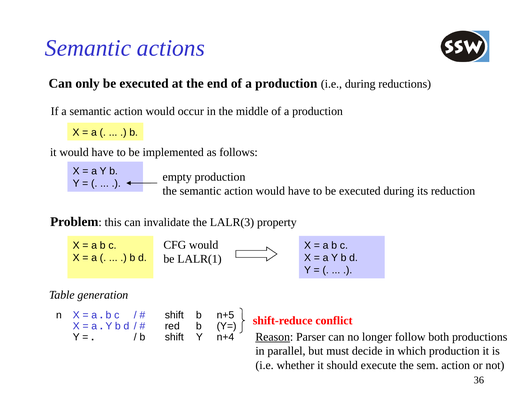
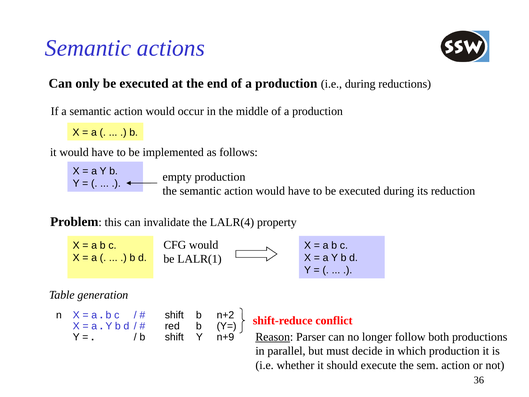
LALR(3: LALR(3 -> LALR(4
n+5: n+5 -> n+2
n+4: n+4 -> n+9
